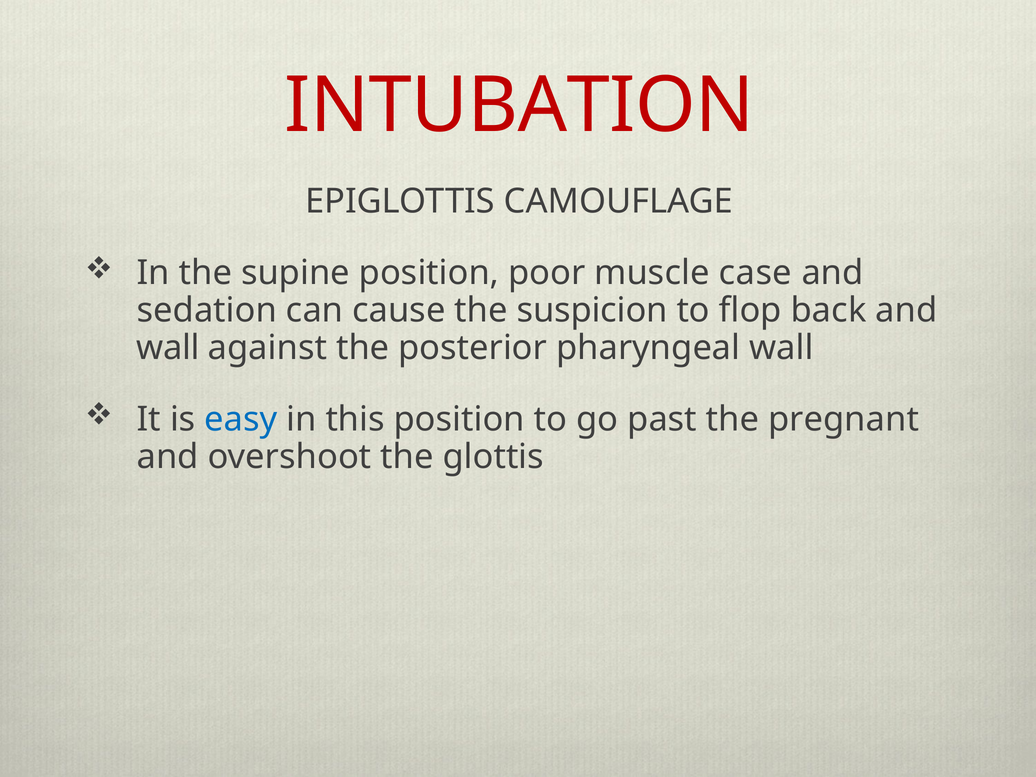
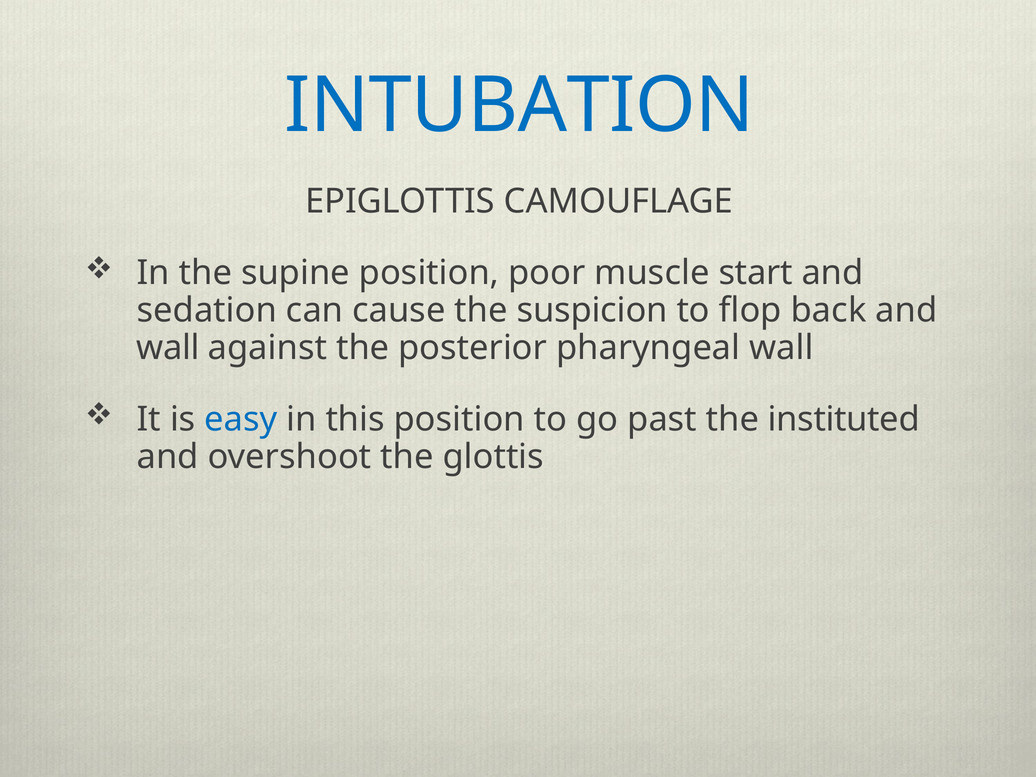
INTUBATION colour: red -> blue
case: case -> start
pregnant: pregnant -> instituted
